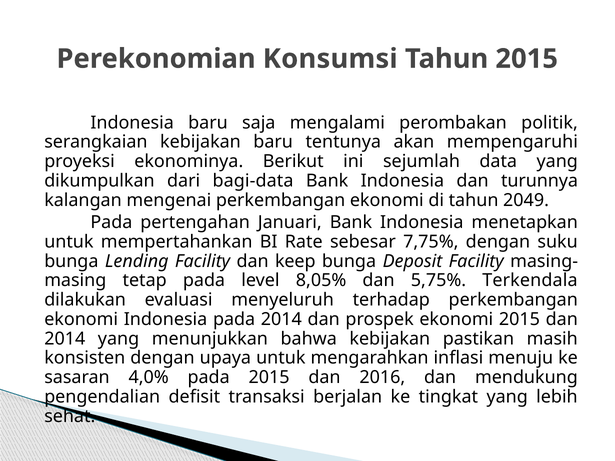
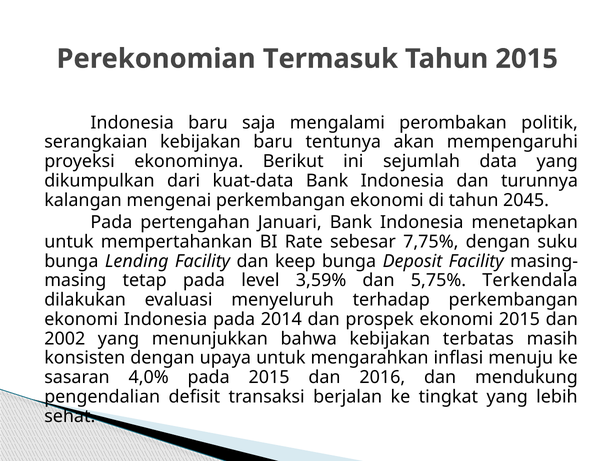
Konsumsi: Konsumsi -> Termasuk
bagi-data: bagi-data -> kuat-data
2049: 2049 -> 2045
8,05%: 8,05% -> 3,59%
2014 at (65, 339): 2014 -> 2002
pastikan: pastikan -> terbatas
